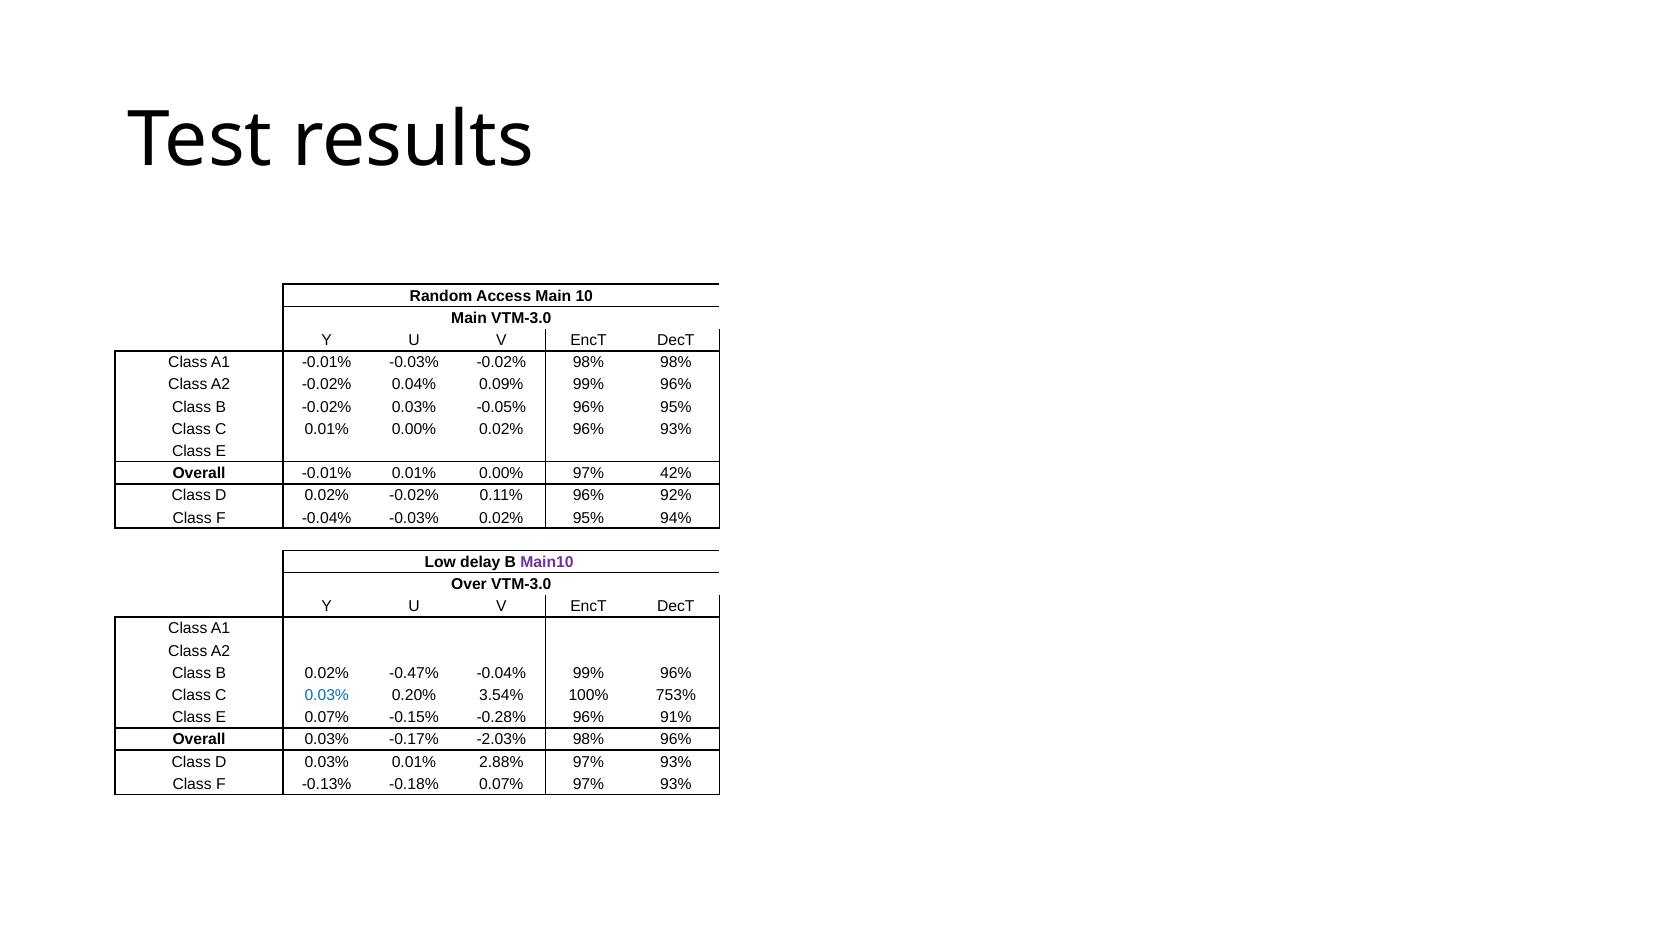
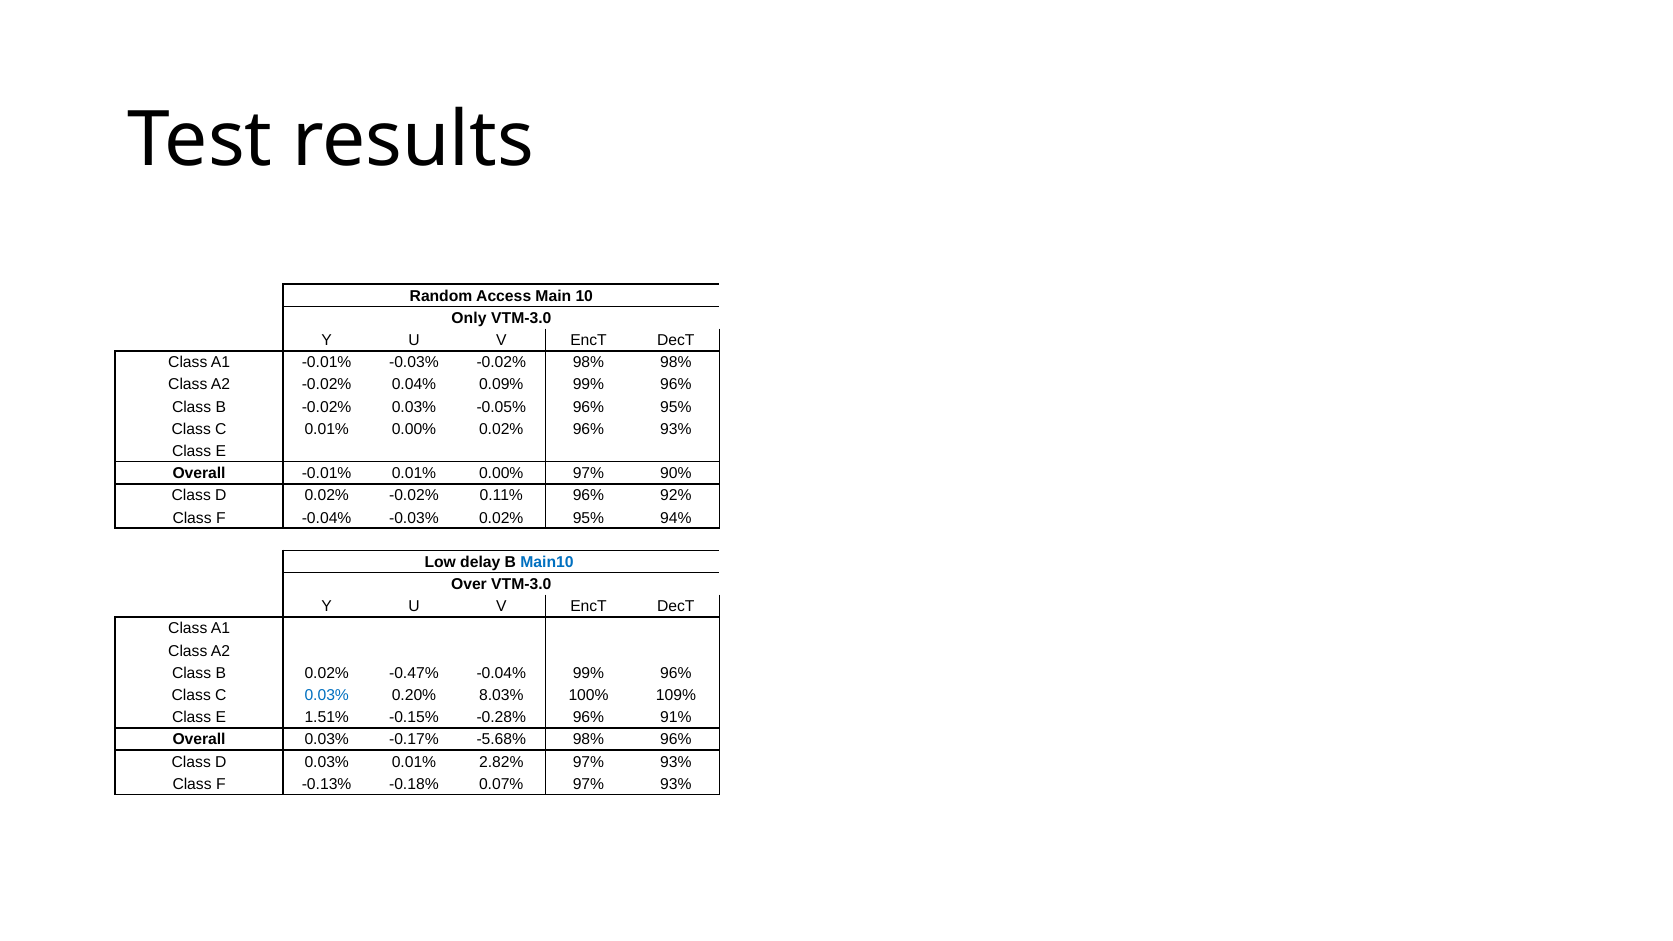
Main at (469, 318): Main -> Only
42%: 42% -> 90%
Main10 colour: purple -> blue
3.54%: 3.54% -> 8.03%
753%: 753% -> 109%
E 0.07%: 0.07% -> 1.51%
-2.03%: -2.03% -> -5.68%
2.88%: 2.88% -> 2.82%
